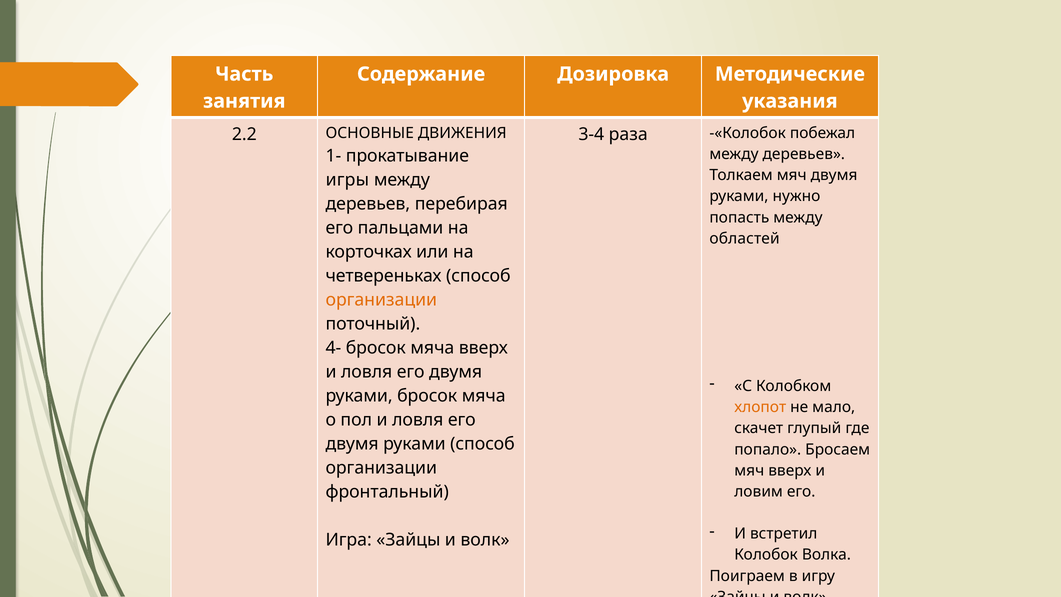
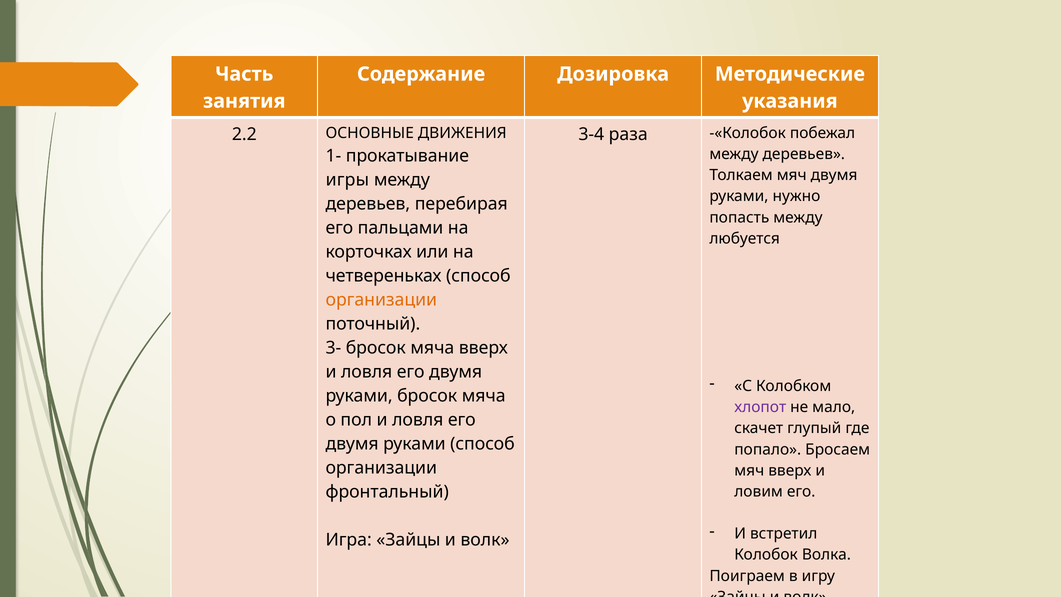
областей: областей -> любуется
4-: 4- -> 3-
хлопот colour: orange -> purple
